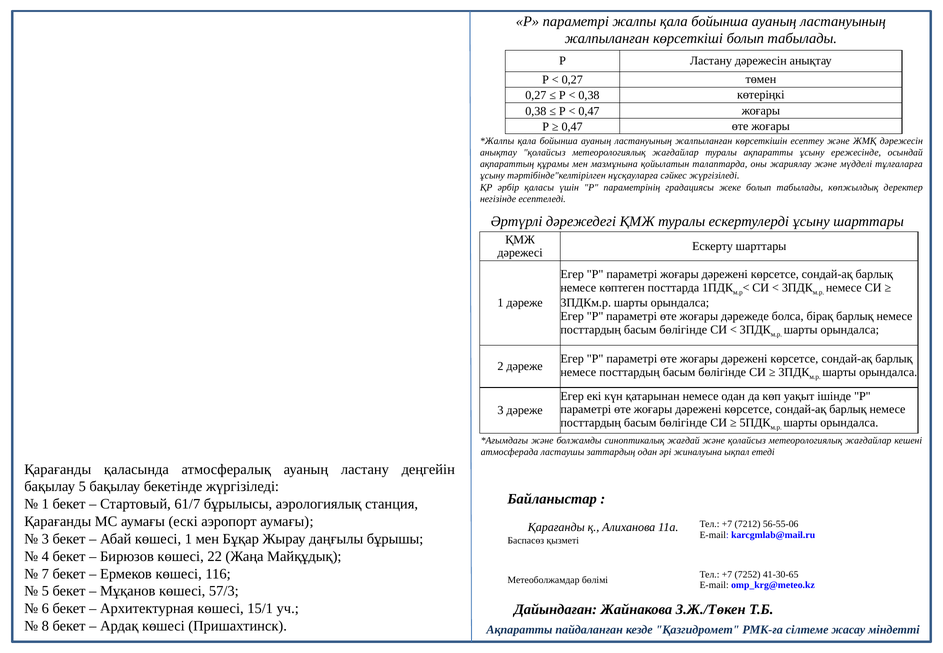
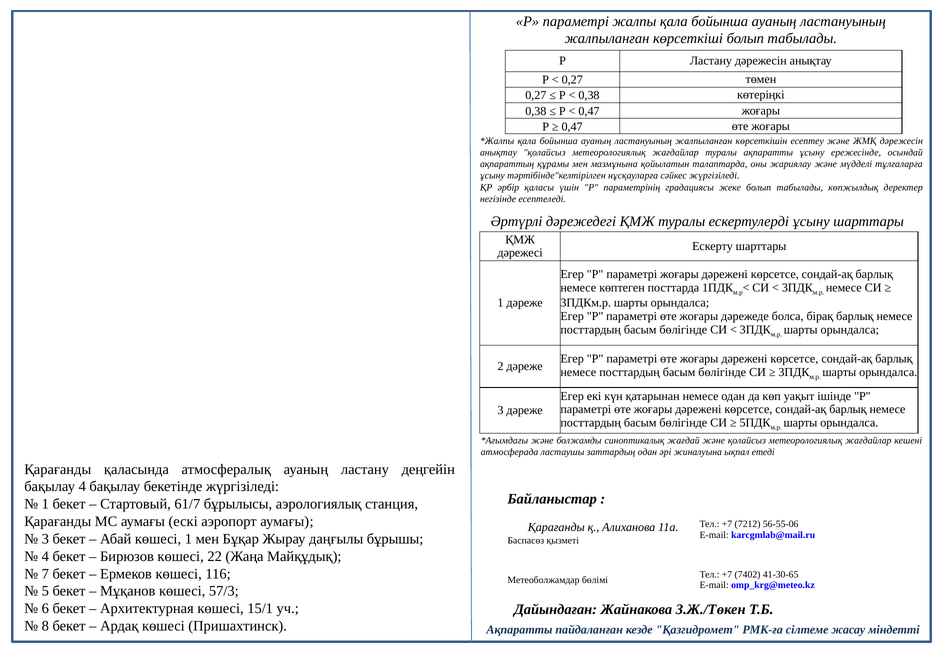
бақылау 5: 5 -> 4
7252: 7252 -> 7402
